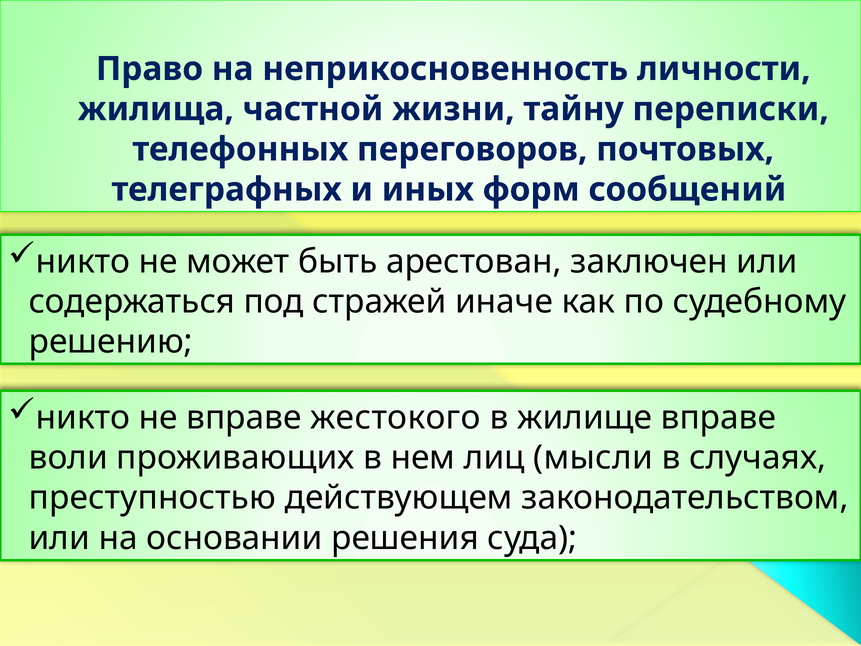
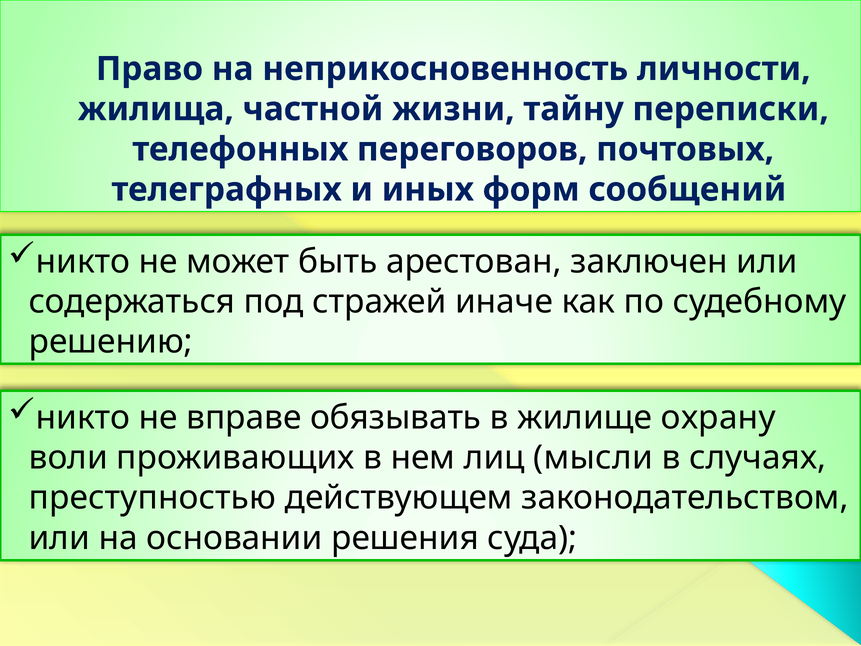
жестокого: жестокого -> обязывать
жилище вправе: вправе -> охрану
